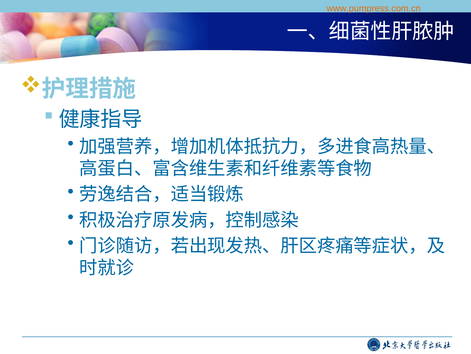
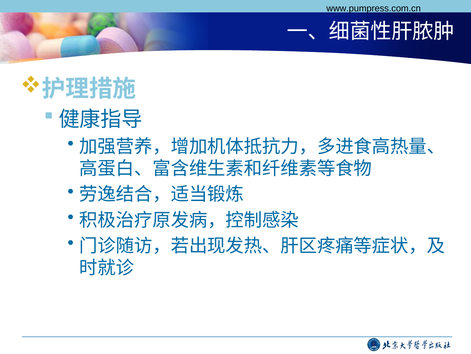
www.pumpress.com.cn colour: orange -> black
